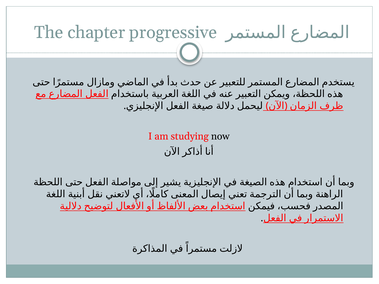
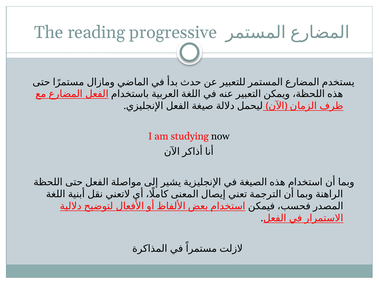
chapter: chapter -> reading
